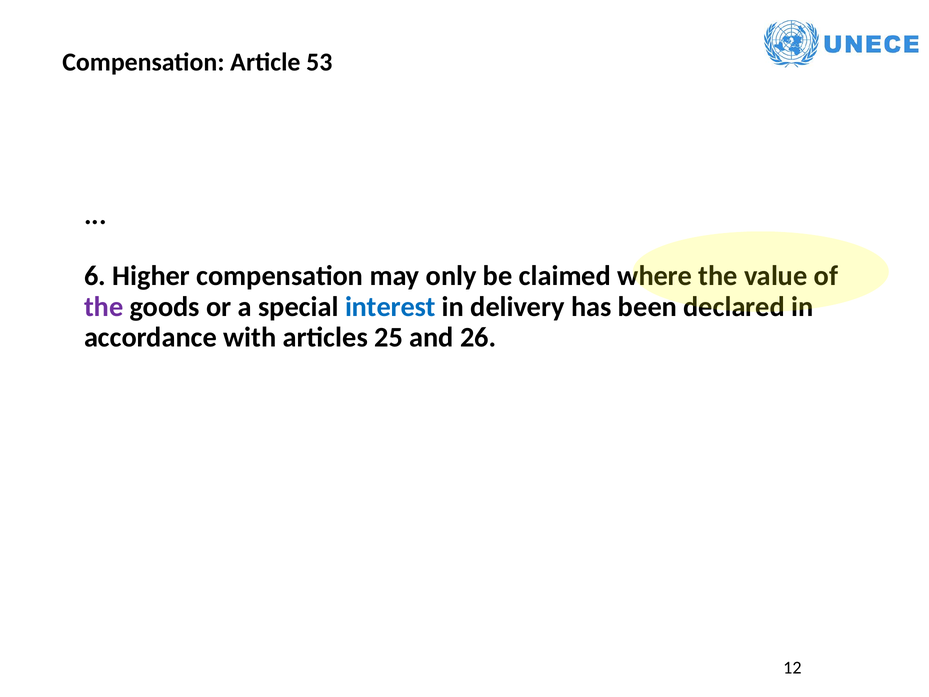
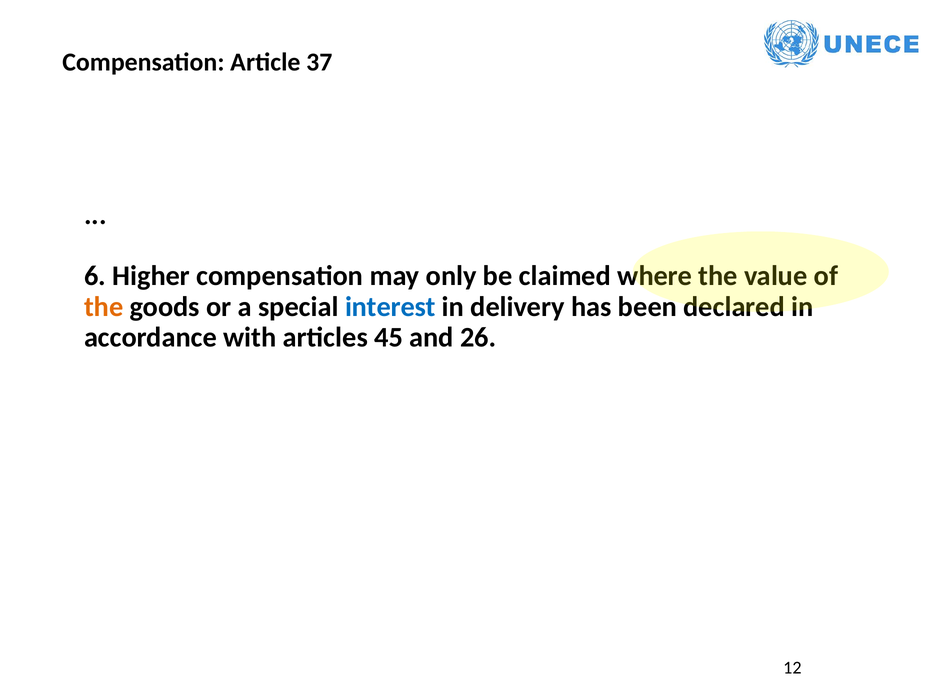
53: 53 -> 37
the at (104, 307) colour: purple -> orange
25: 25 -> 45
